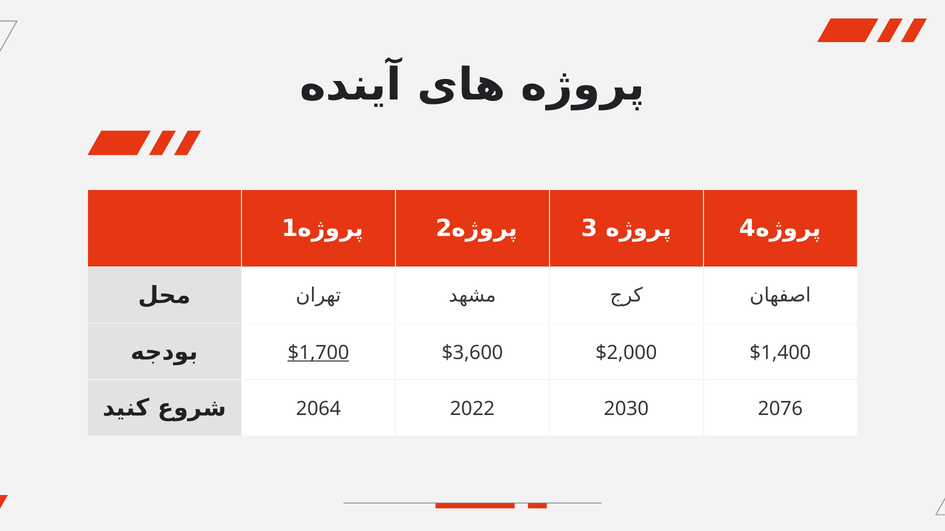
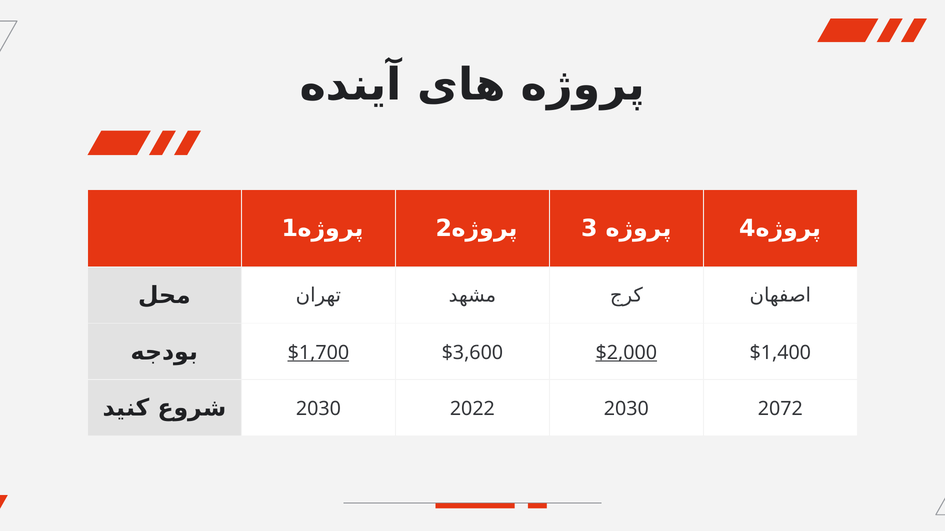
$2,000 underline: none -> present
2064 at (318, 409): 2064 -> 2030
2076: 2076 -> 2072
